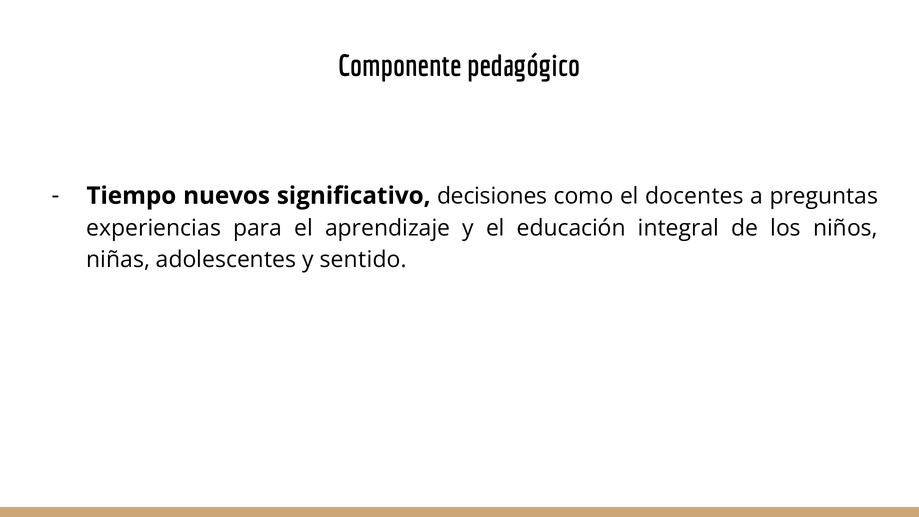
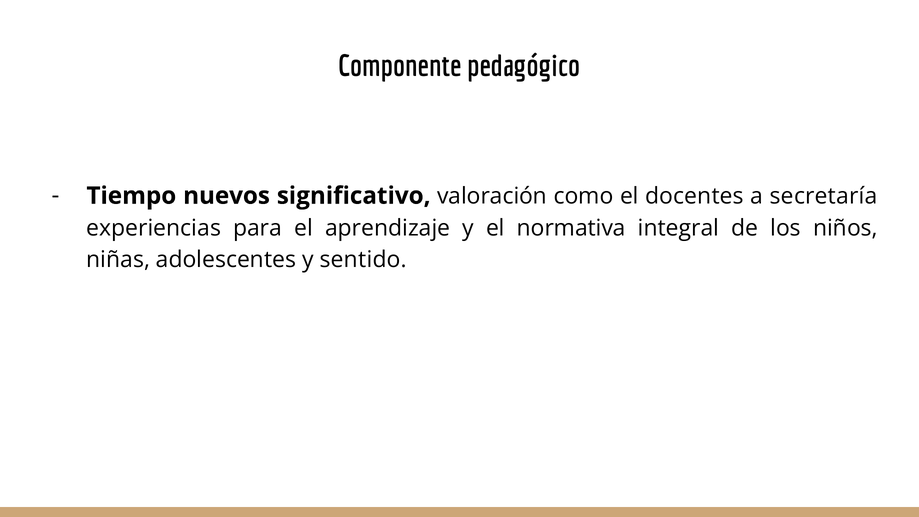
decisiones: decisiones -> valoración
preguntas: preguntas -> secretaría
educación: educación -> normativa
